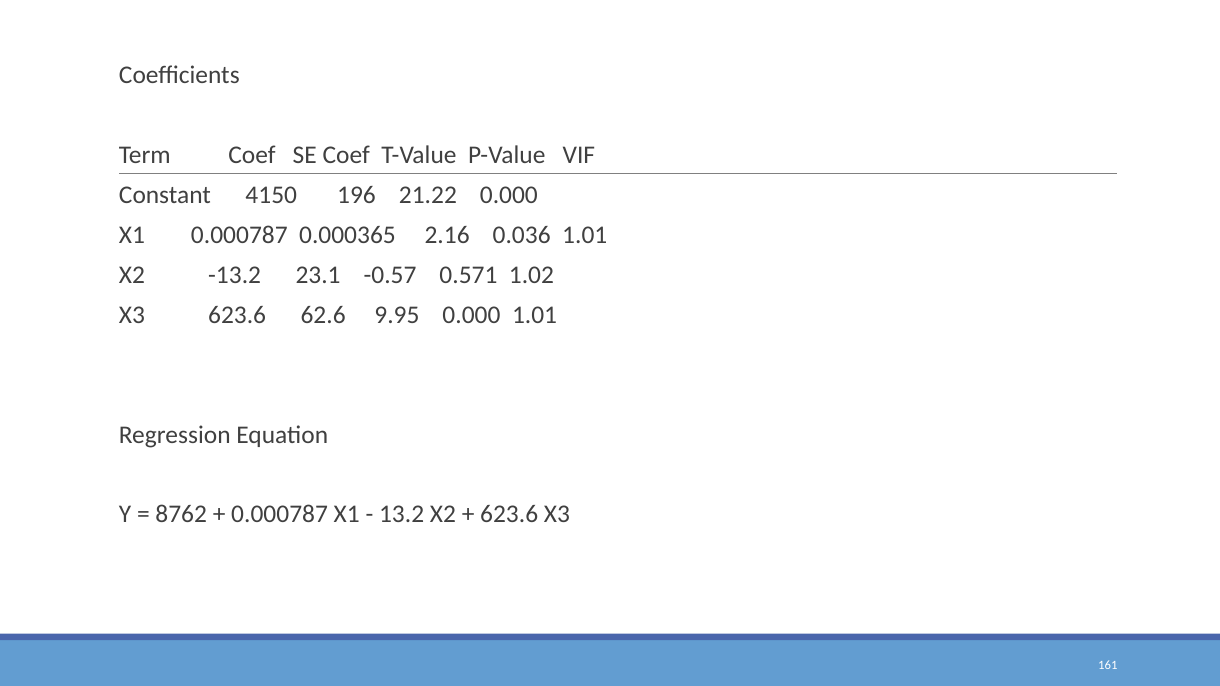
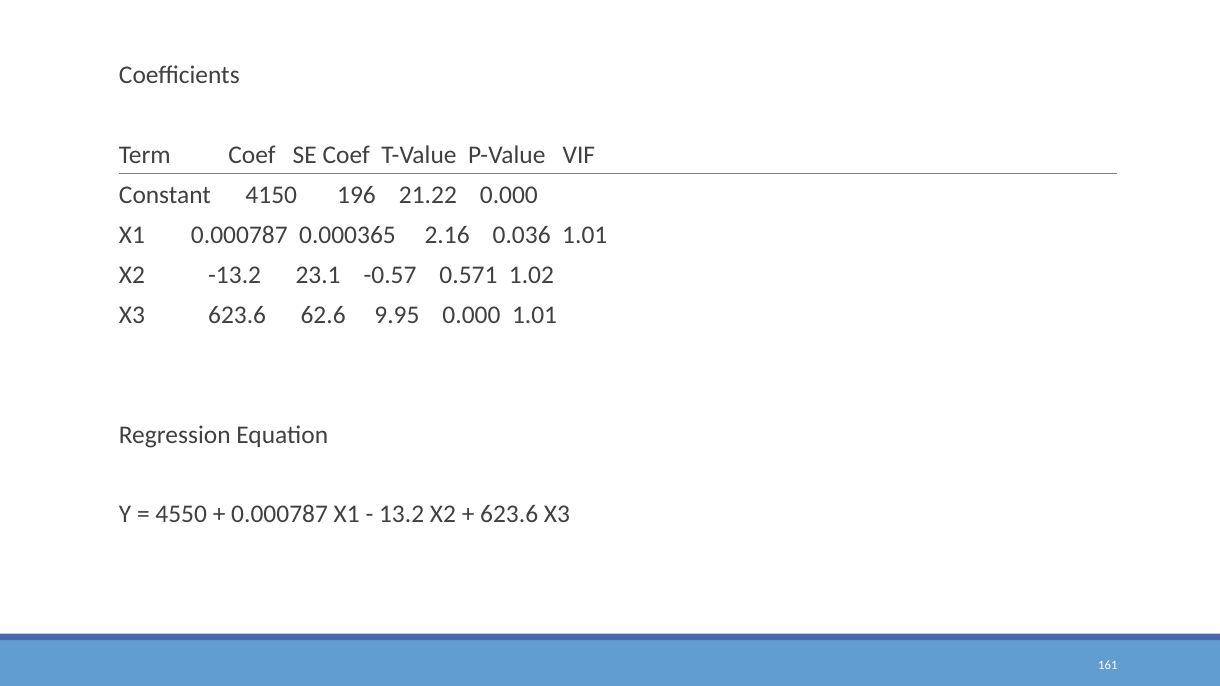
8762: 8762 -> 4550
